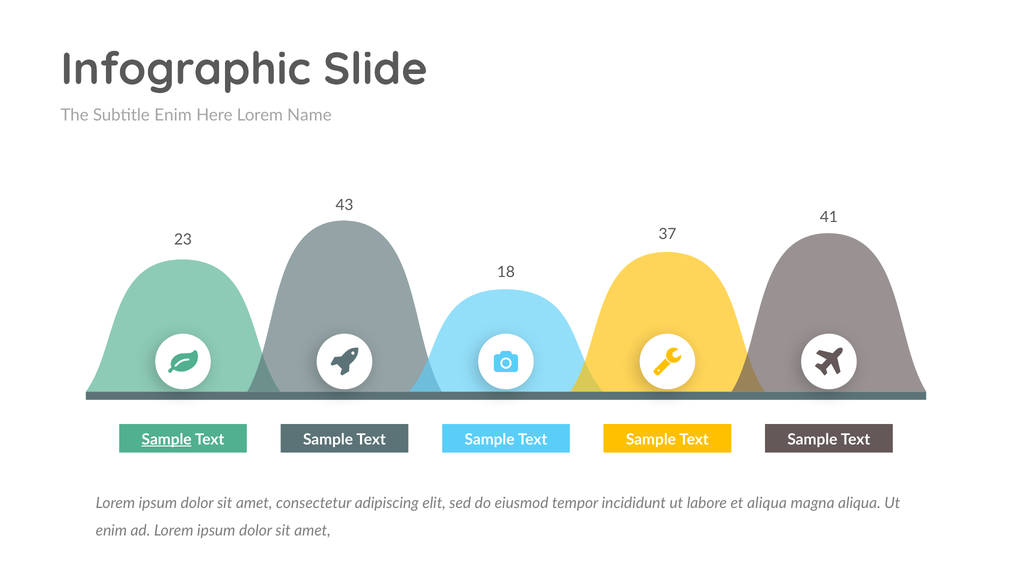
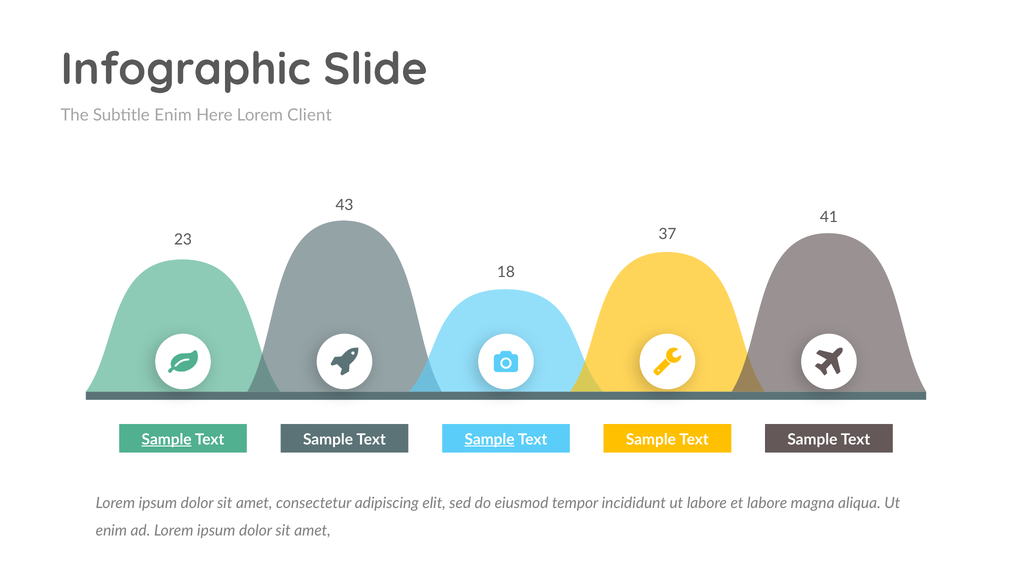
Name: Name -> Client
Sample at (490, 440) underline: none -> present
et aliqua: aliqua -> labore
